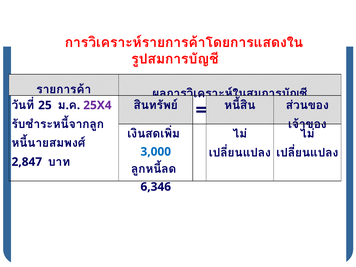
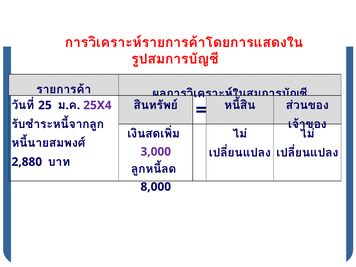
3,000 colour: blue -> purple
2,847: 2,847 -> 2,880
6,346: 6,346 -> 8,000
